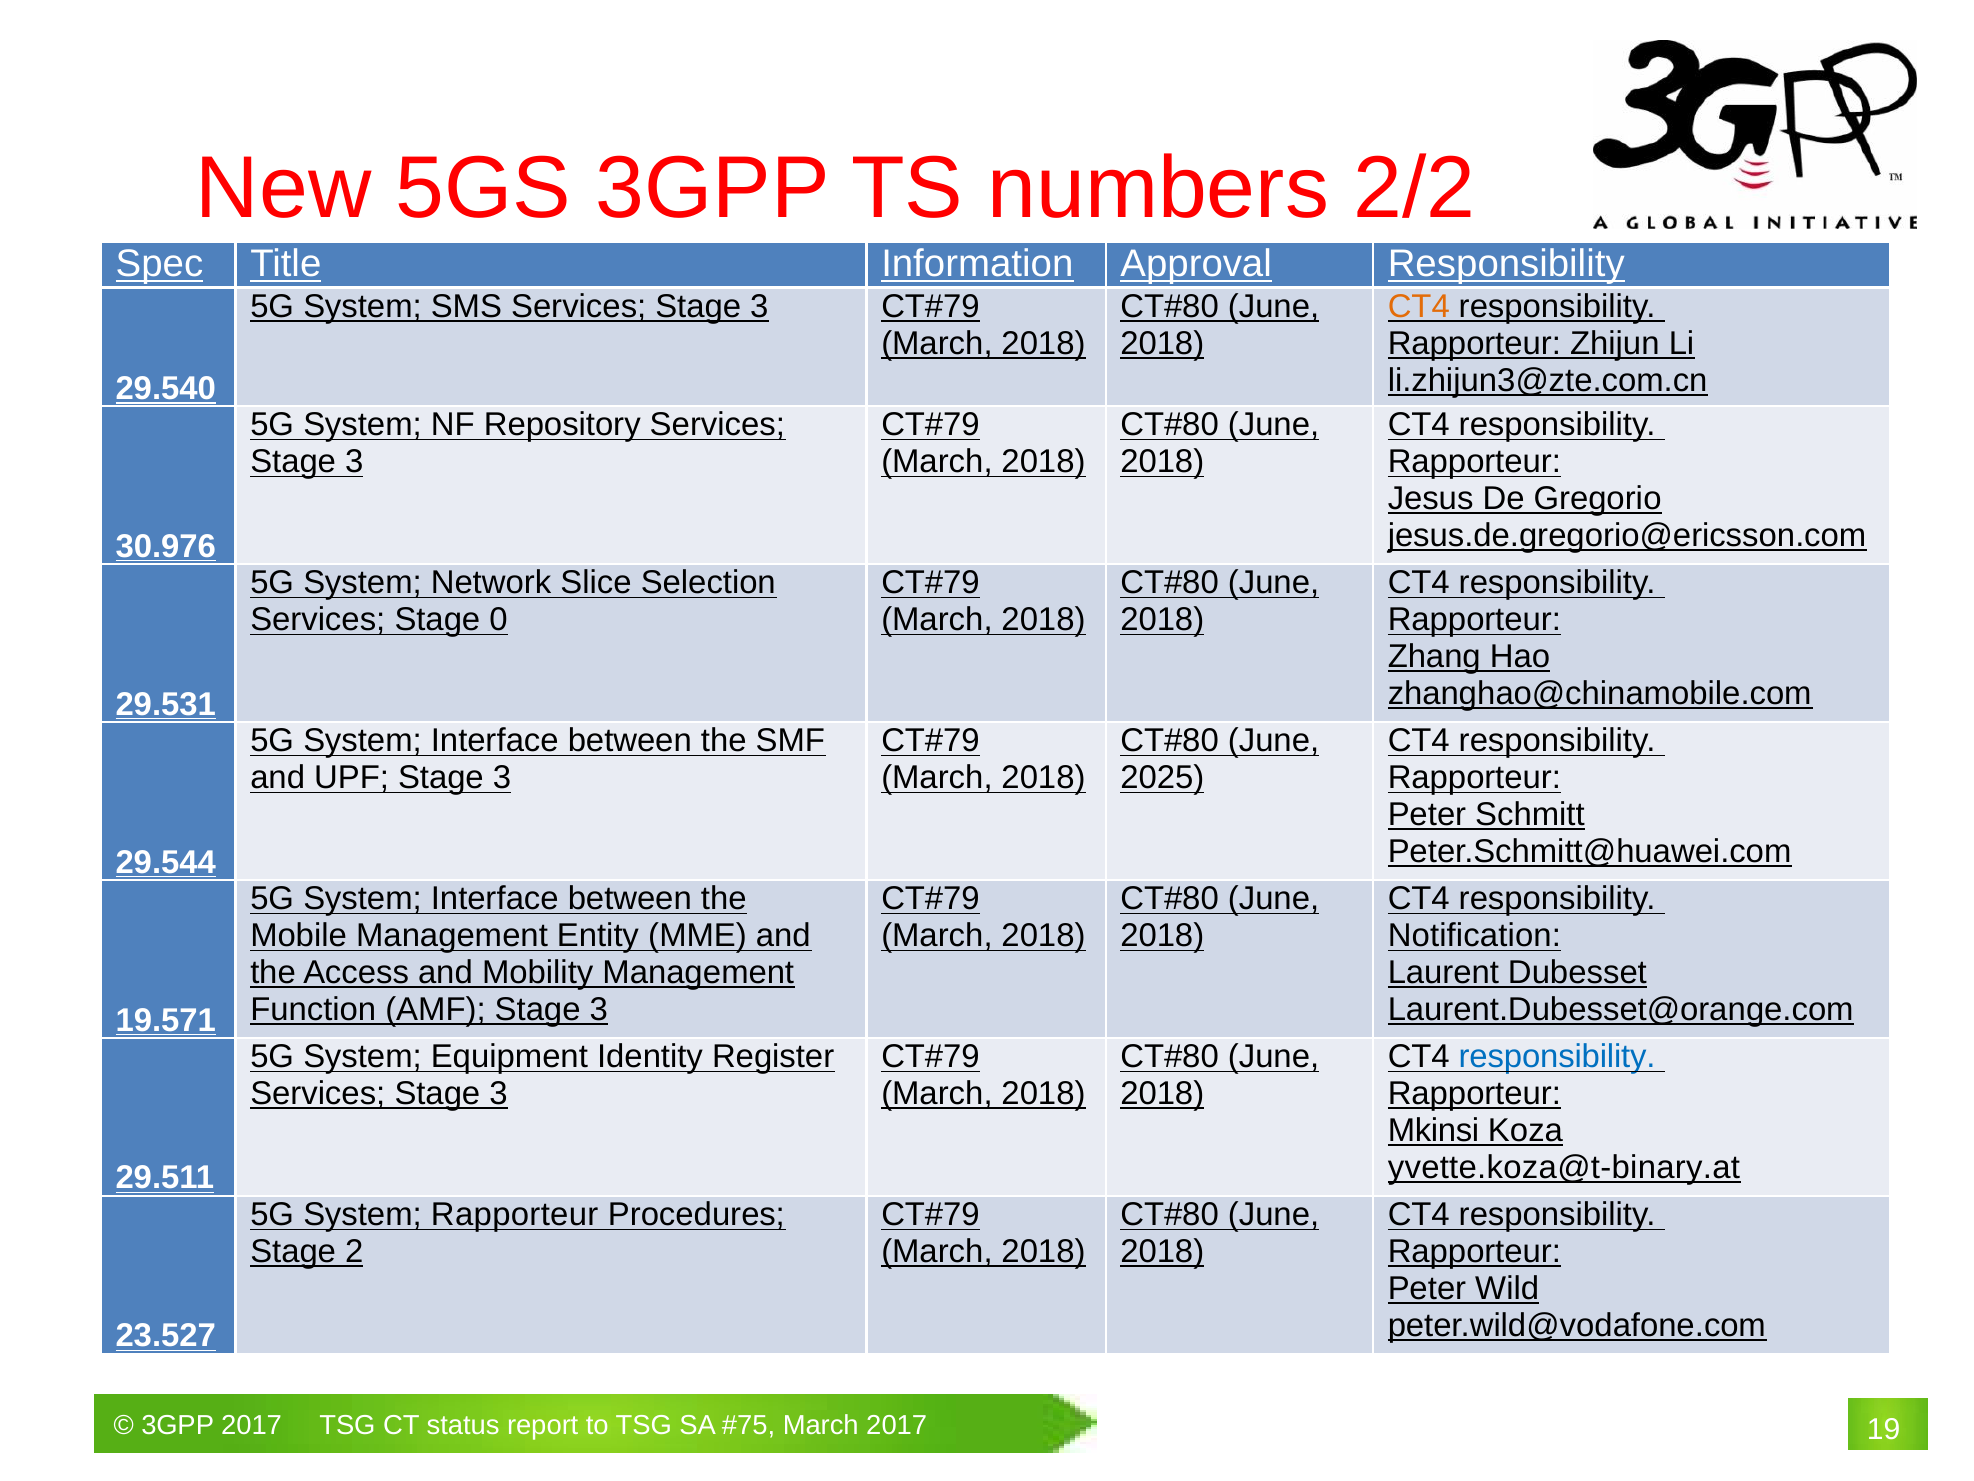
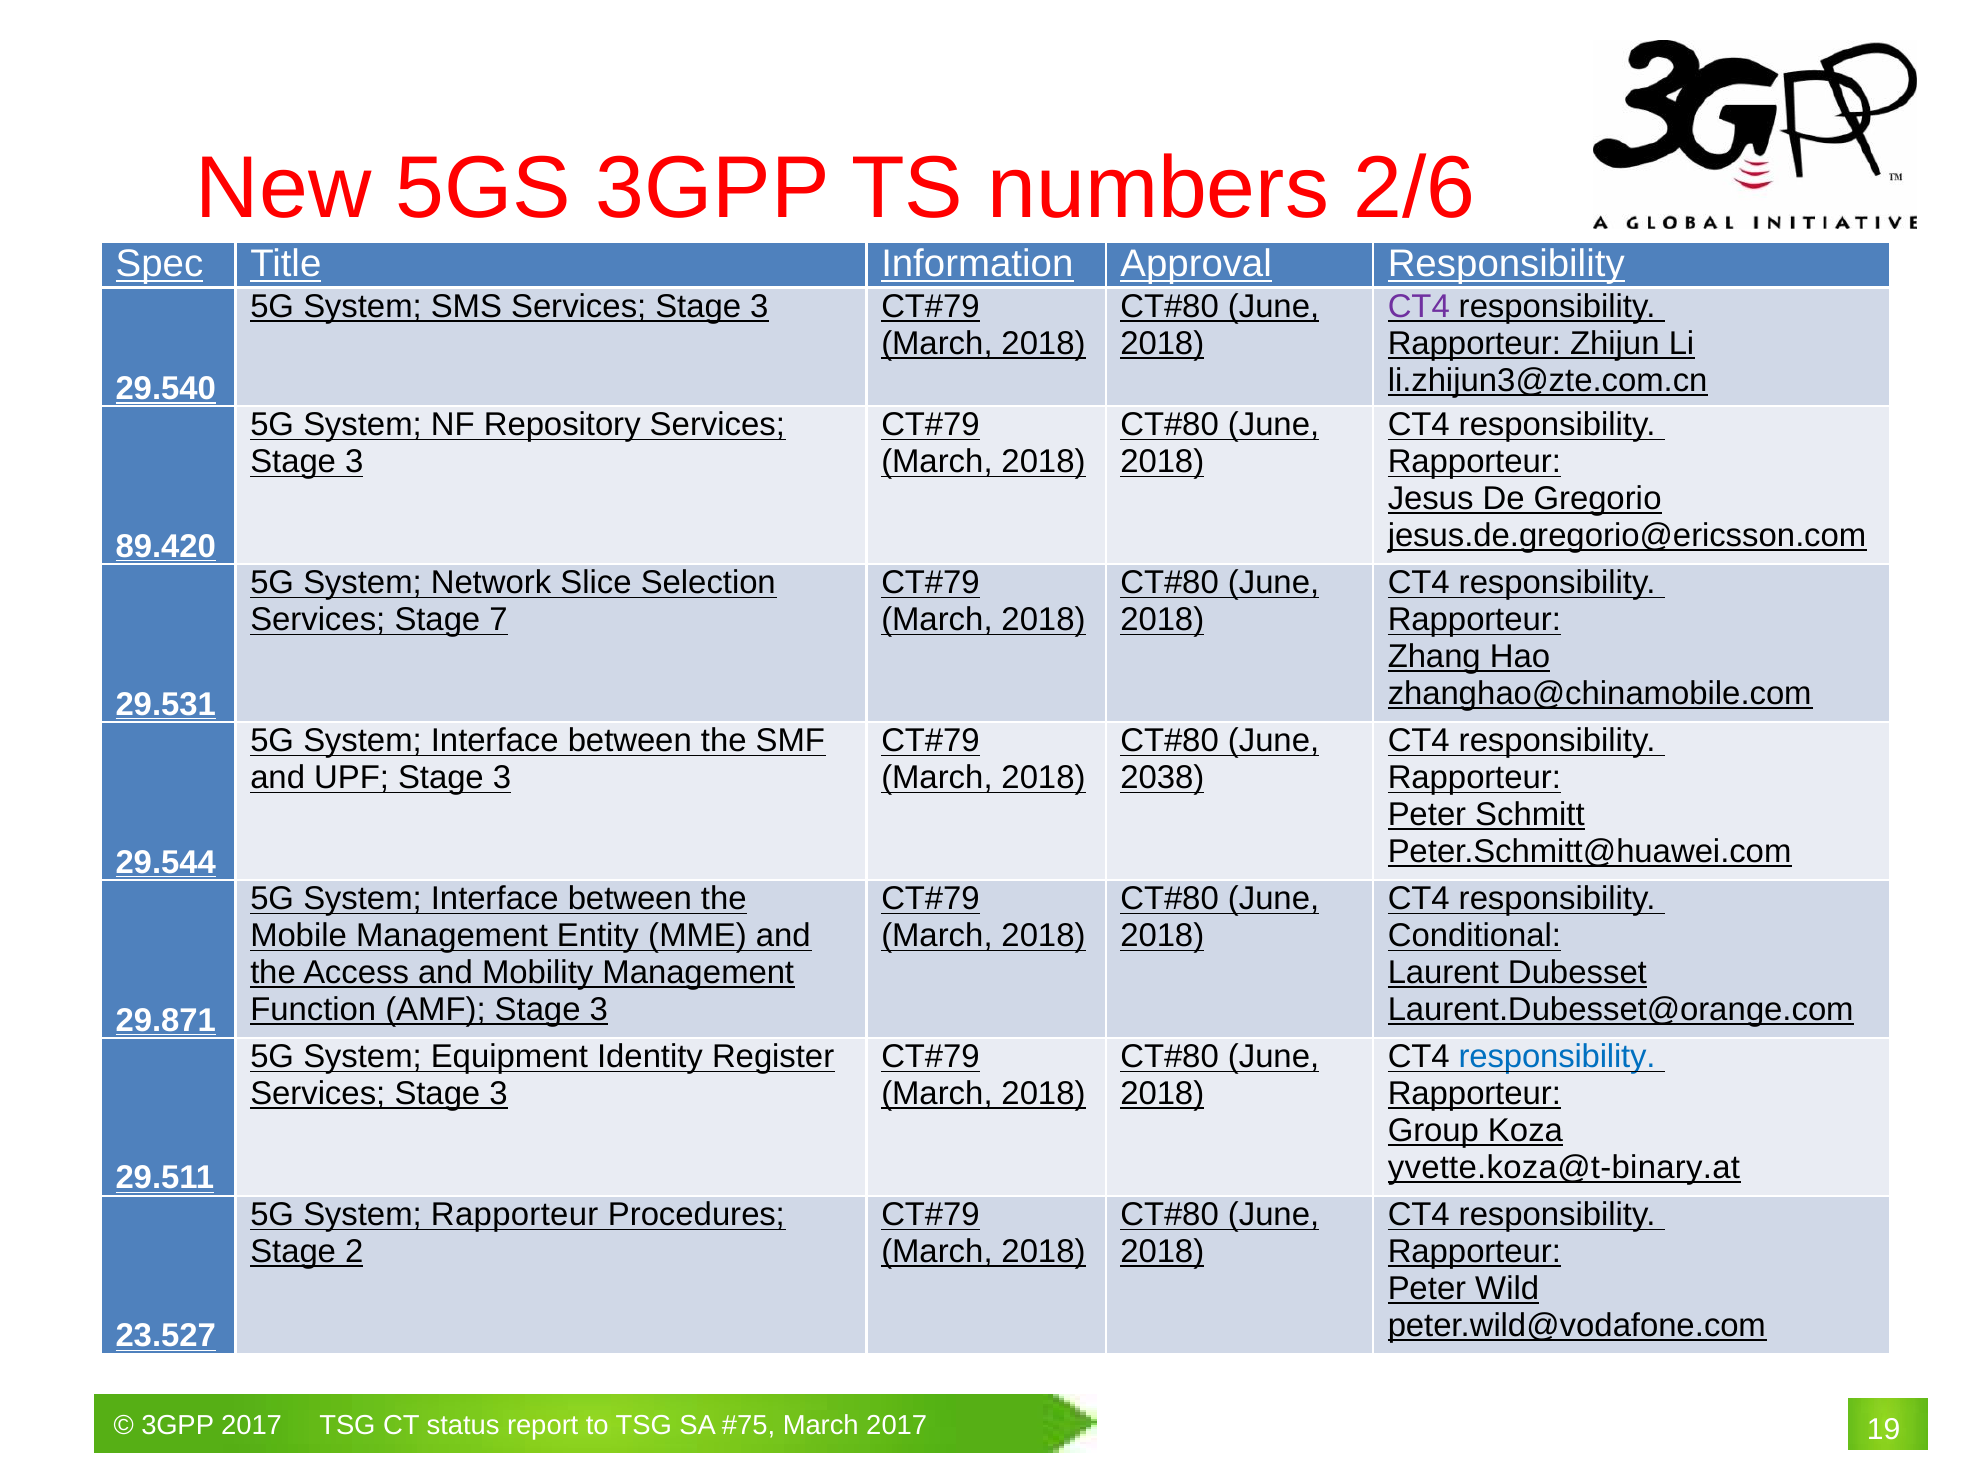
2/2: 2/2 -> 2/6
CT4 at (1419, 307) colour: orange -> purple
30.976: 30.976 -> 89.420
0: 0 -> 7
2025: 2025 -> 2038
Notification: Notification -> Conditional
19.571: 19.571 -> 29.871
Mkinsi: Mkinsi -> Group
